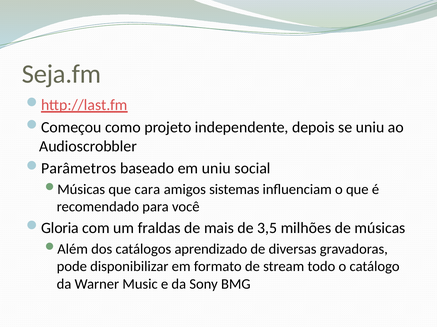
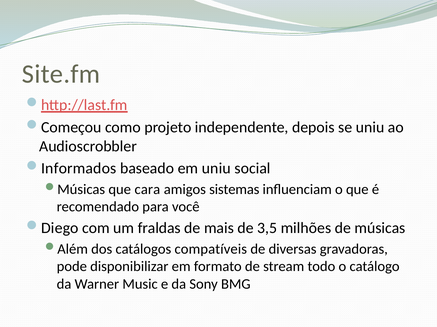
Seja.fm: Seja.fm -> Site.fm
Parâmetros: Parâmetros -> Informados
Gloria: Gloria -> Diego
aprendizado: aprendizado -> compatíveis
